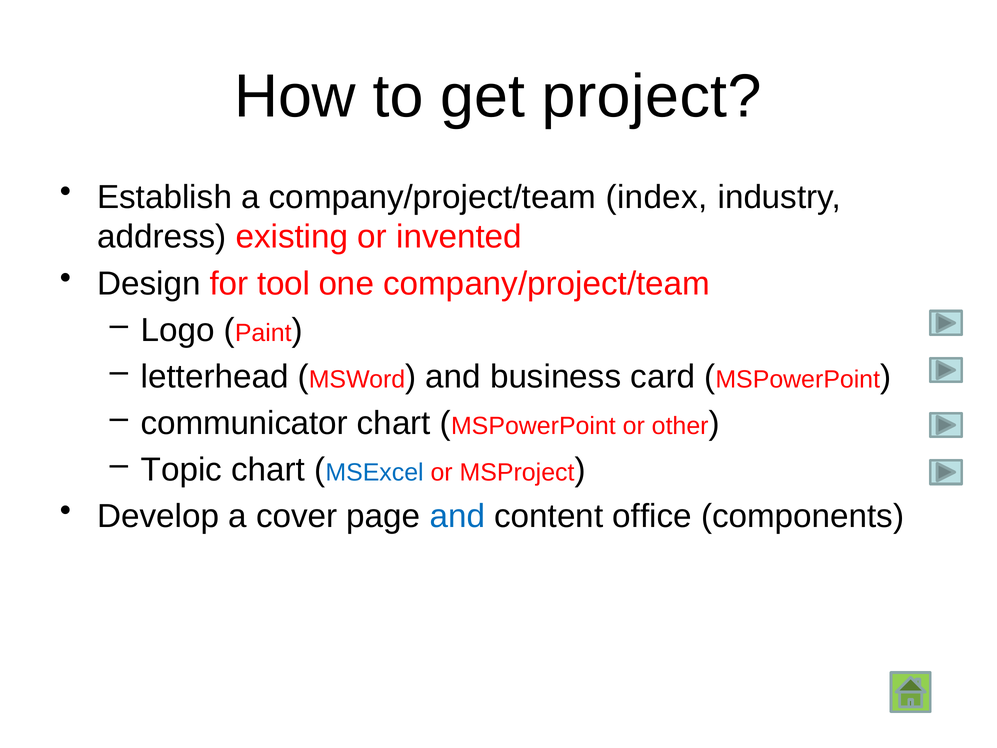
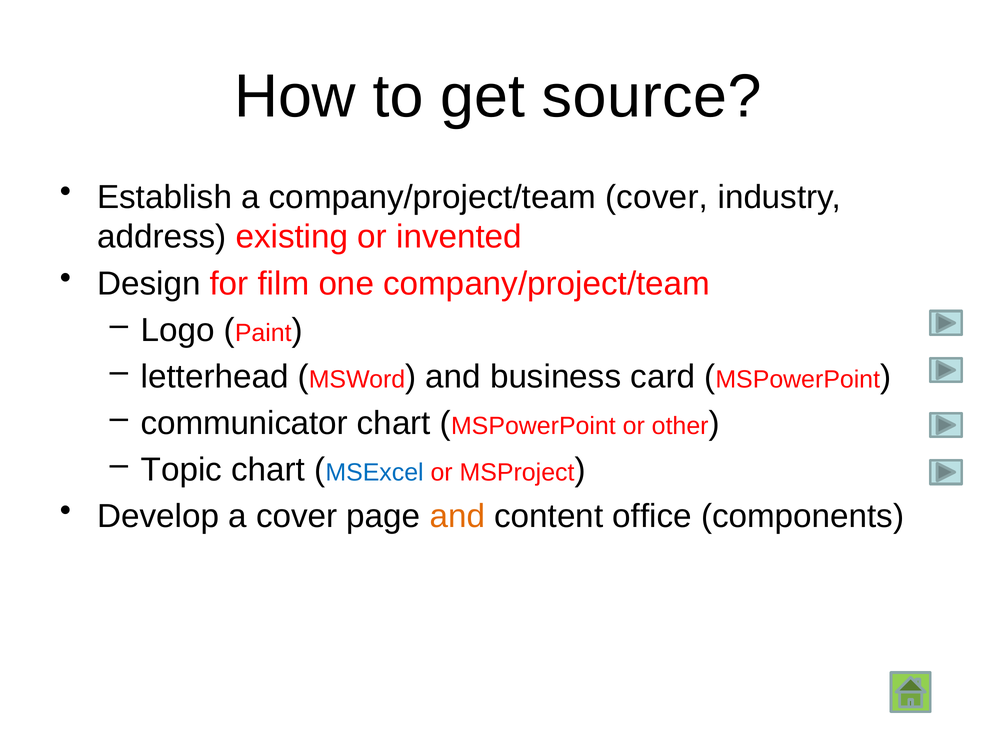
project: project -> source
company/project/team index: index -> cover
tool: tool -> film
and at (457, 516) colour: blue -> orange
